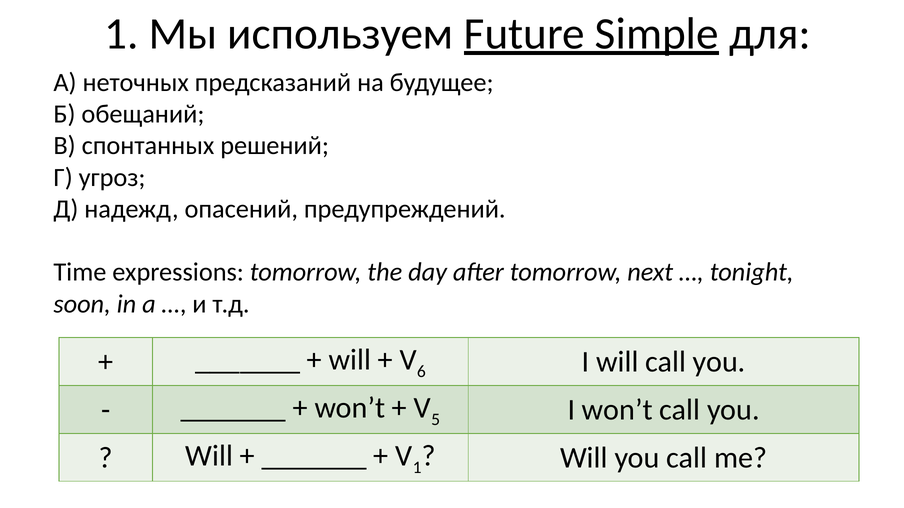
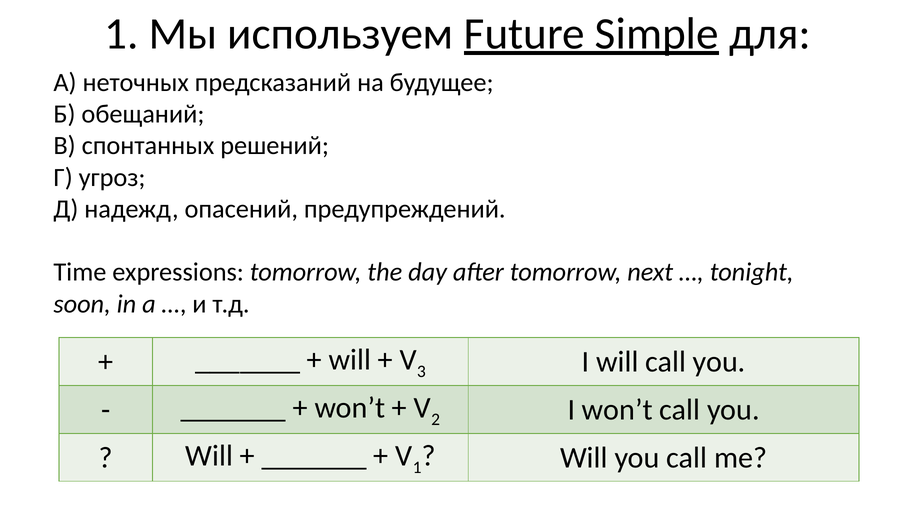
6: 6 -> 3
5: 5 -> 2
